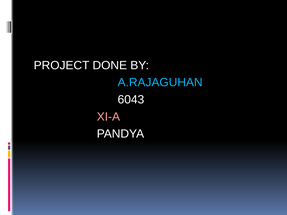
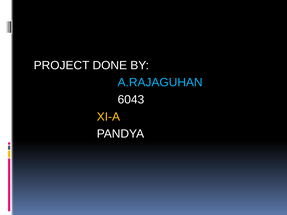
XI-A colour: pink -> yellow
